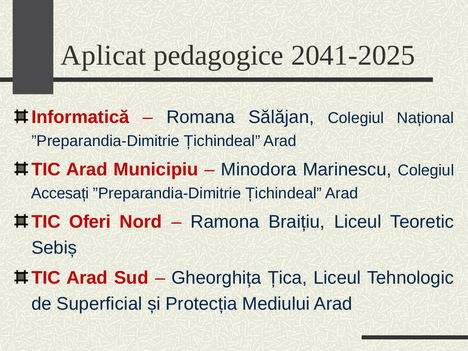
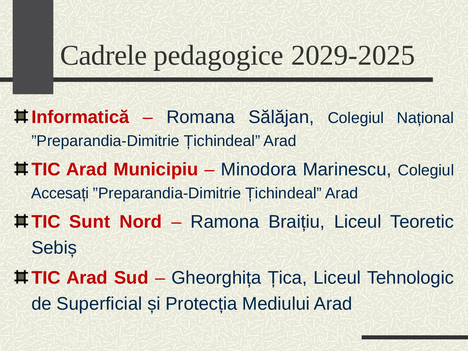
Aplicat: Aplicat -> Cadrele
2041-2025: 2041-2025 -> 2029-2025
Oferi: Oferi -> Sunt
